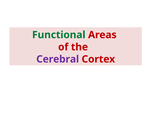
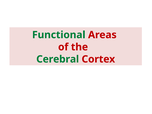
Cerebral colour: purple -> green
